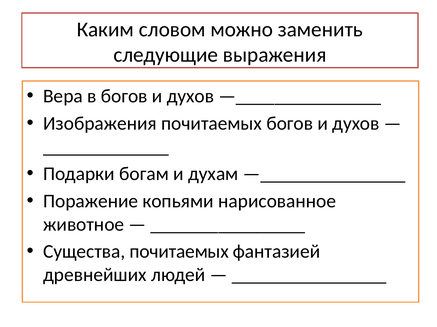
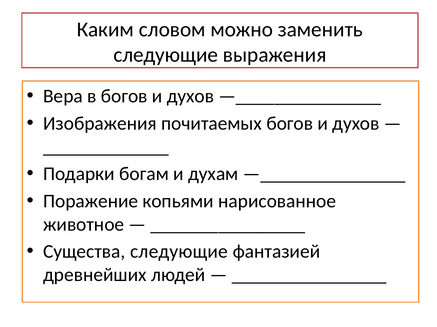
Существа почитаемых: почитаемых -> следующие
